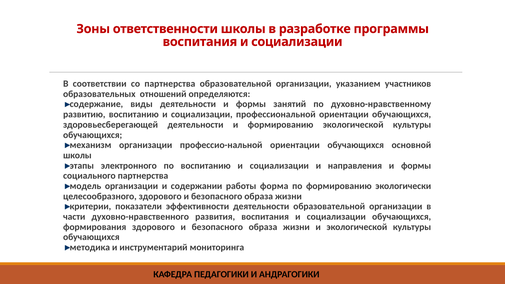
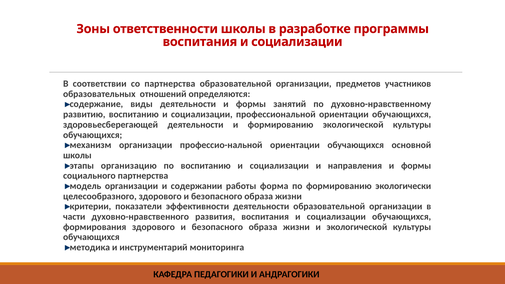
указанием: указанием -> предметов
электронного: электронного -> организацию
